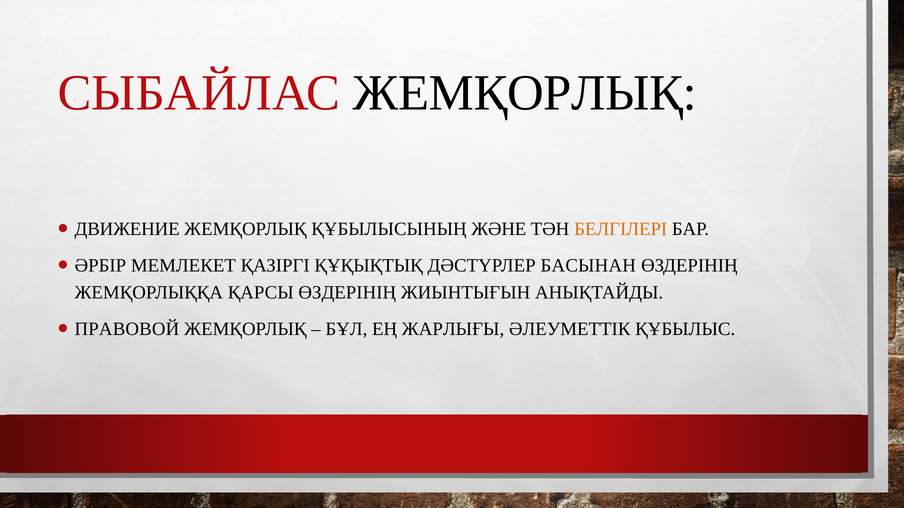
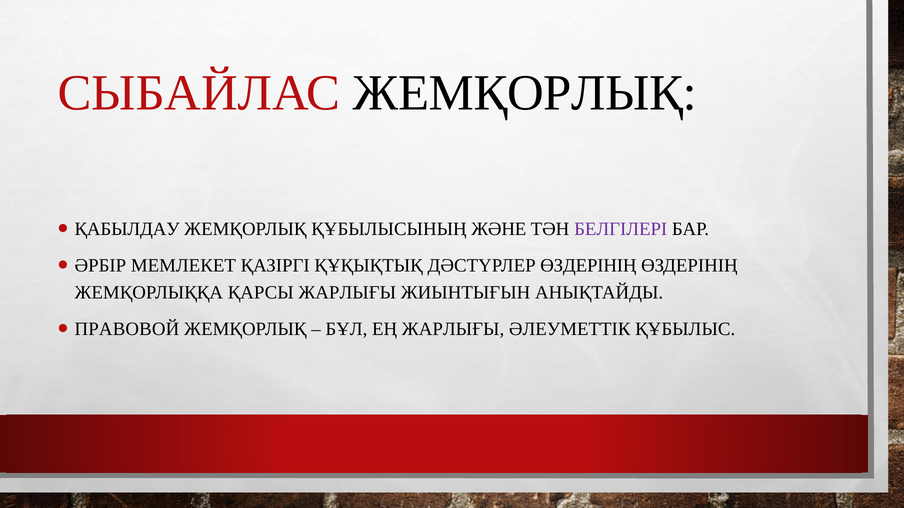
ДВИЖЕНИЕ: ДВИЖЕНИЕ -> ҚАБЫЛДАУ
БЕЛГІЛЕРІ colour: orange -> purple
ДӘСТҮРЛЕР БАСЫНАН: БАСЫНАН -> ӨЗДЕРІНІҢ
ҚАРСЫ ӨЗДЕРІНІҢ: ӨЗДЕРІНІҢ -> ЖАРЛЫҒЫ
